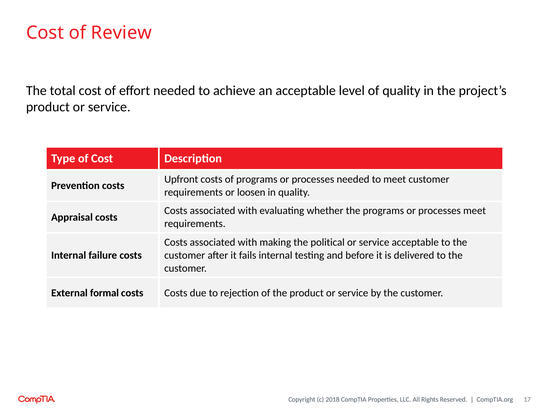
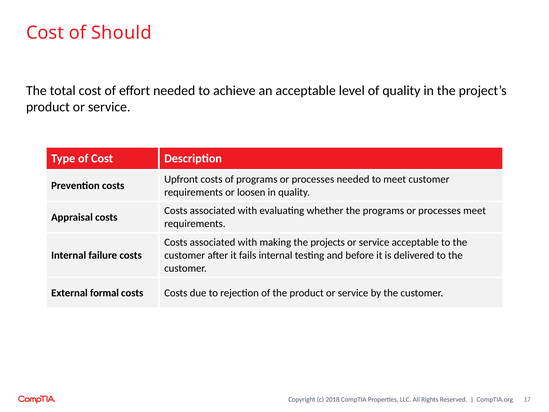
Review: Review -> Should
political: political -> projects
